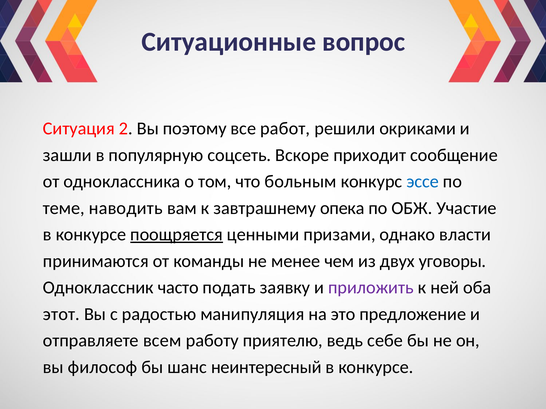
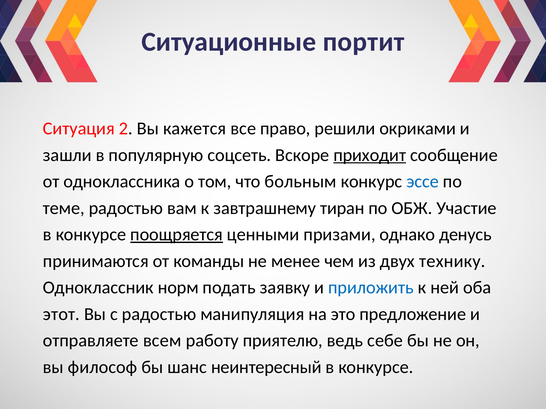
вопрос: вопрос -> портит
поэтому: поэтому -> кажется
работ: работ -> право
приходит underline: none -> present
теме наводить: наводить -> радостью
опека: опека -> тиран
власти: власти -> денусь
уговоры: уговоры -> технику
часто: часто -> норм
приложить colour: purple -> blue
